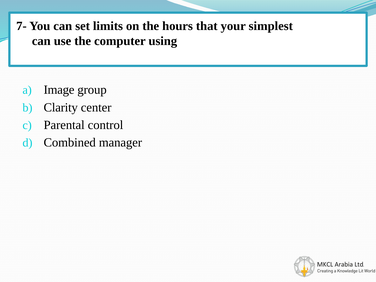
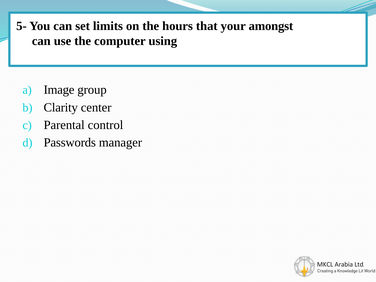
7-: 7- -> 5-
simplest: simplest -> amongst
Combined: Combined -> Passwords
